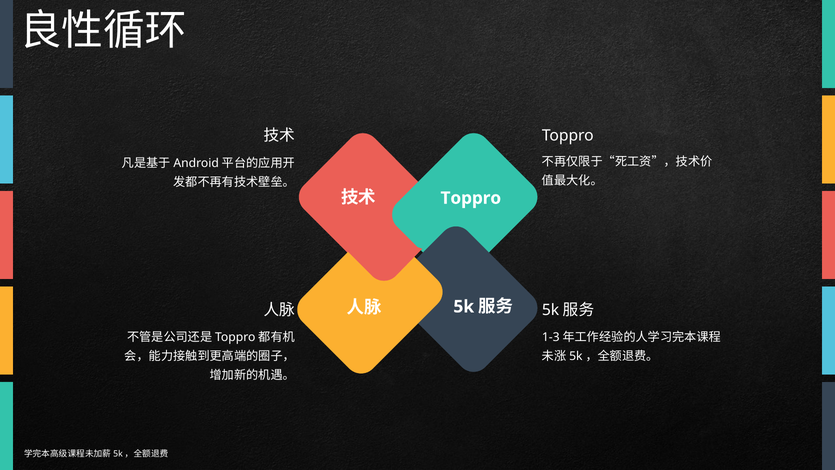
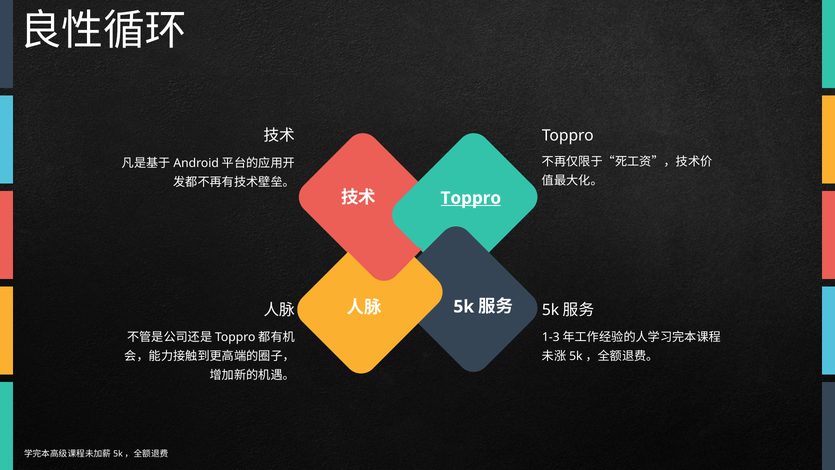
Toppro at (471, 198) underline: none -> present
